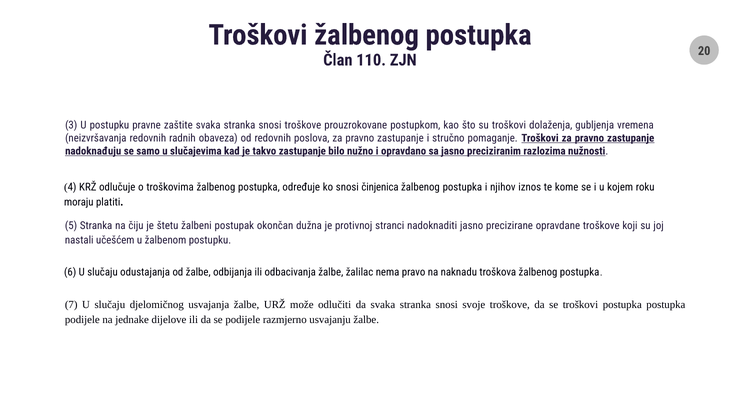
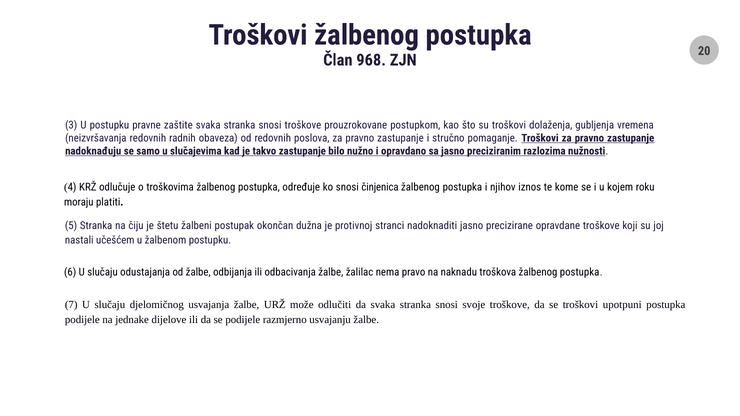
110: 110 -> 968
troškovi postupka: postupka -> upotpuni
